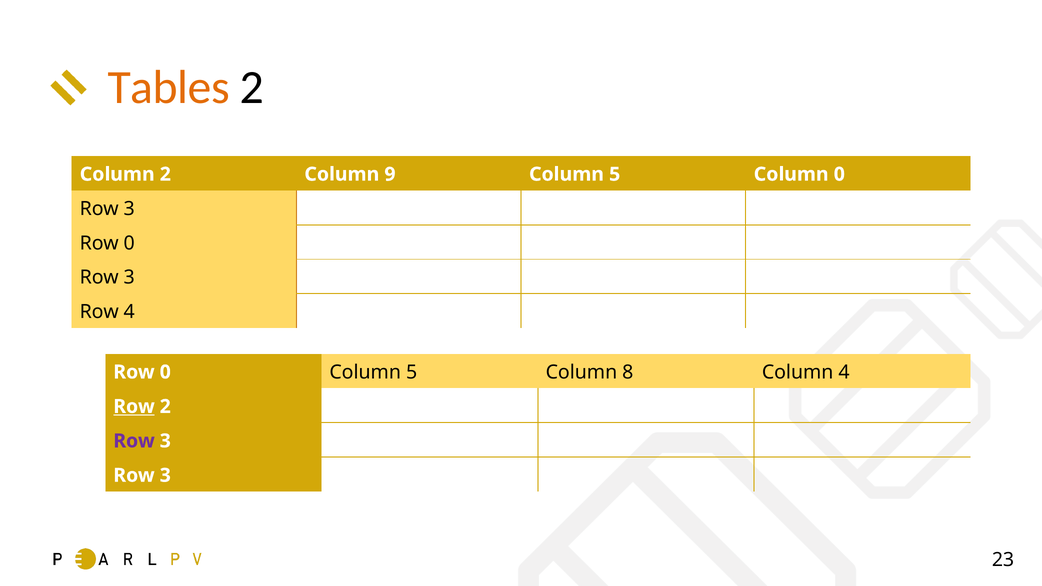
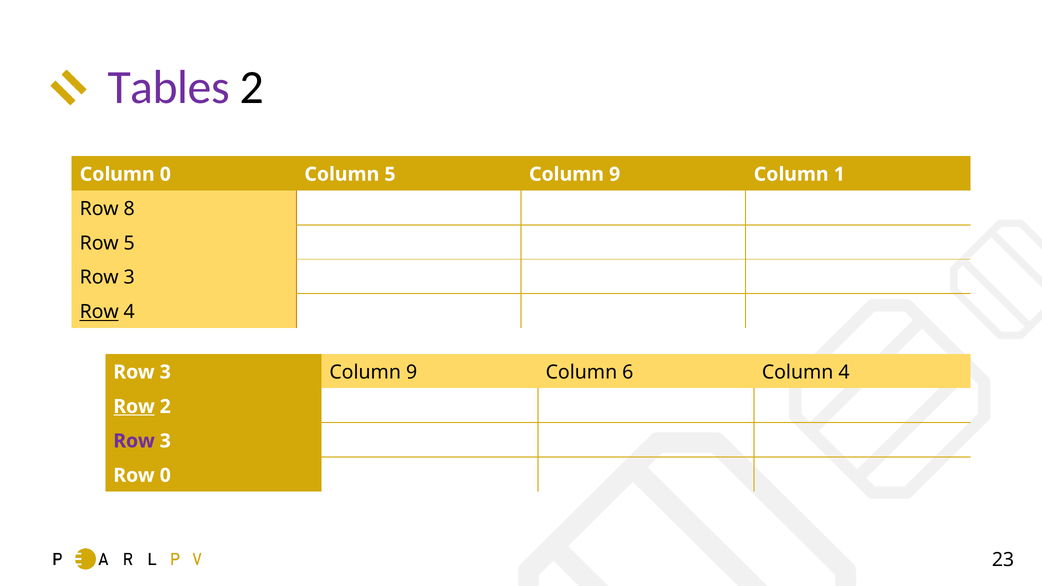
Tables colour: orange -> purple
Column 2: 2 -> 0
Column 9: 9 -> 5
5 at (615, 174): 5 -> 9
Column 0: 0 -> 1
3 at (129, 209): 3 -> 8
0 at (129, 243): 0 -> 5
Row at (99, 312) underline: none -> present
0 at (165, 372): 0 -> 3
5 at (412, 372): 5 -> 9
8: 8 -> 6
3 at (165, 475): 3 -> 0
